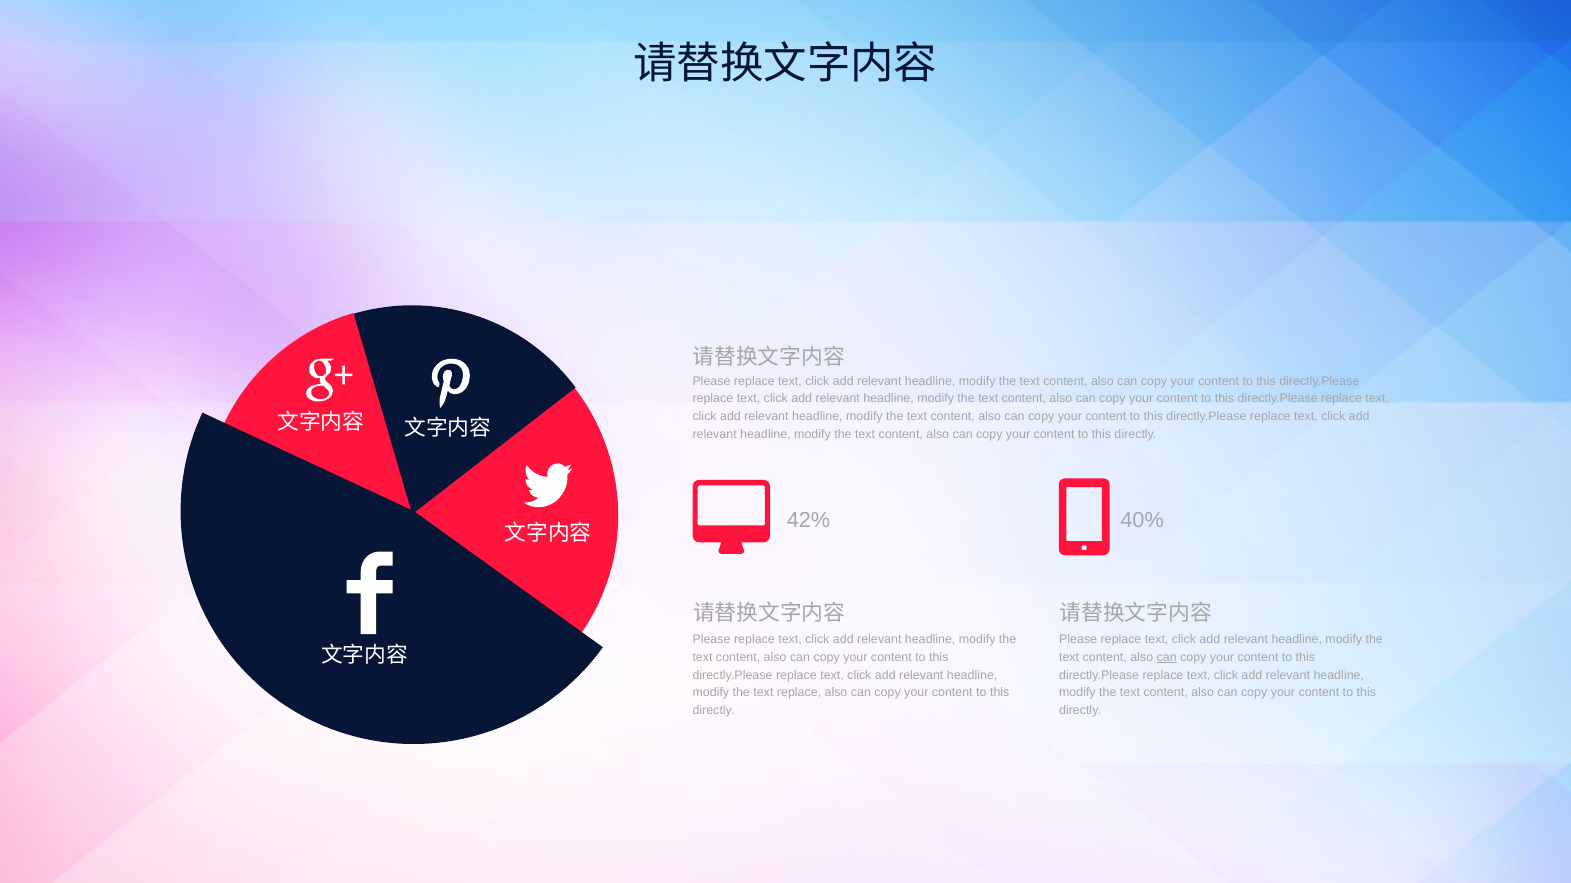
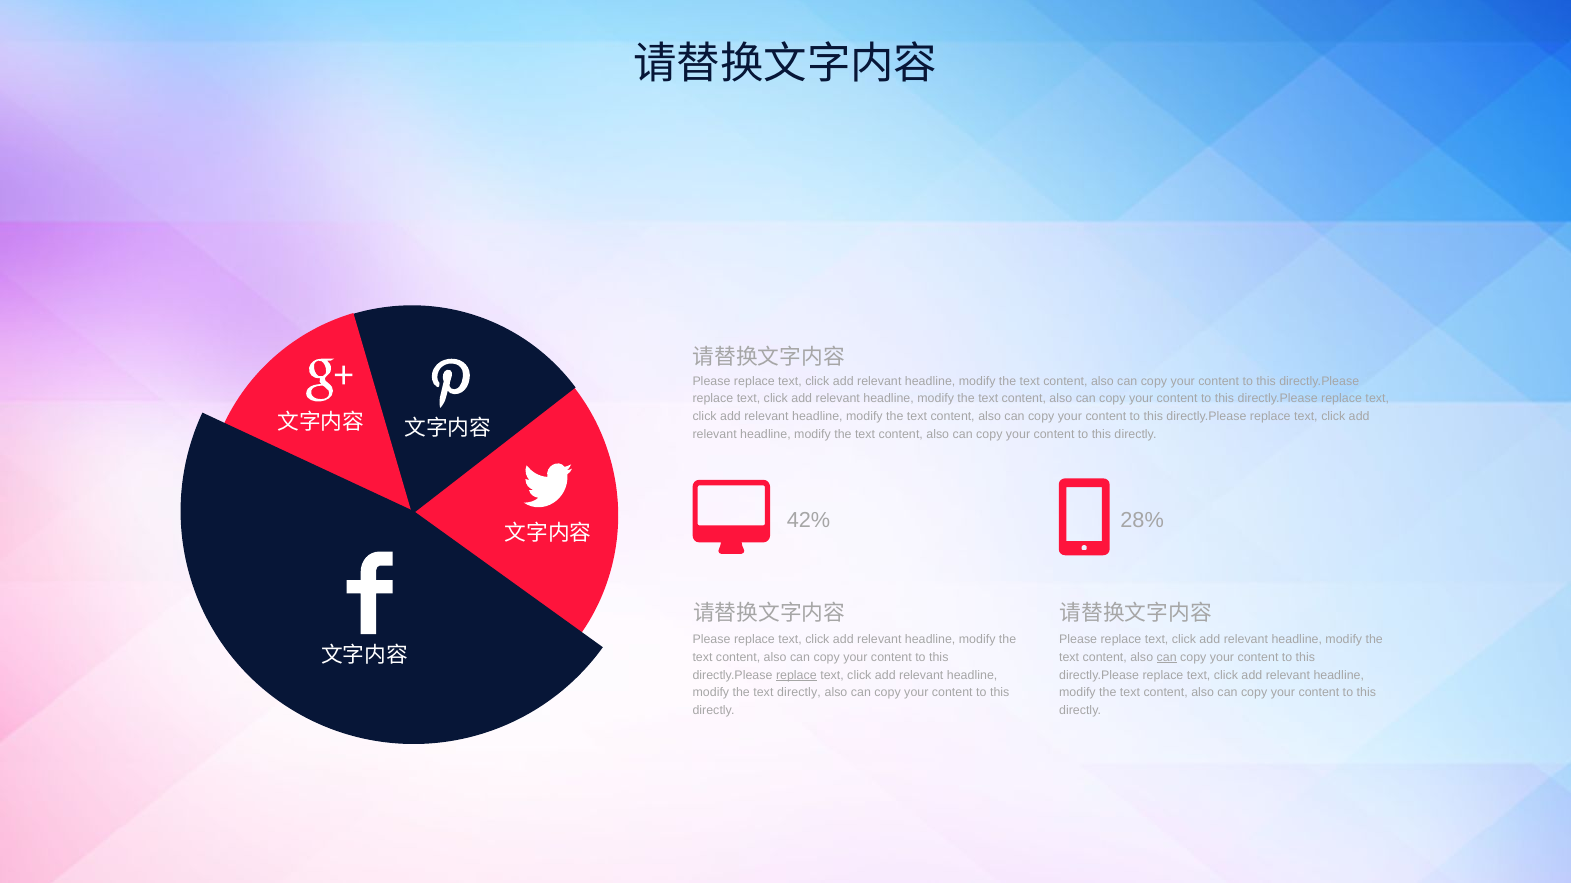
40%: 40% -> 28%
replace at (796, 676) underline: none -> present
text replace: replace -> directly
